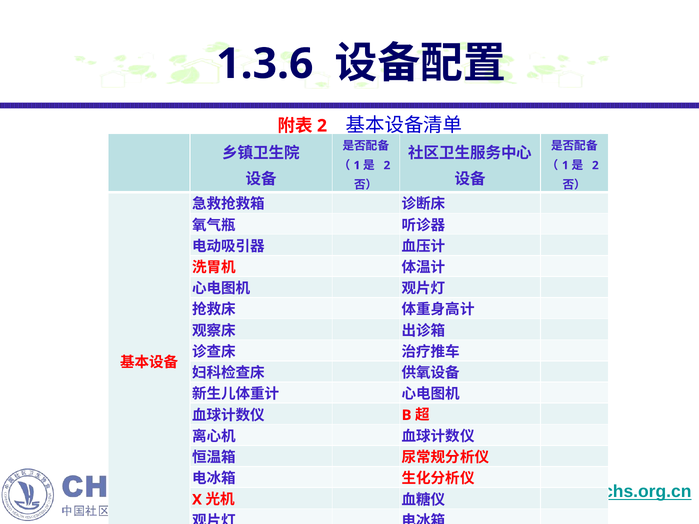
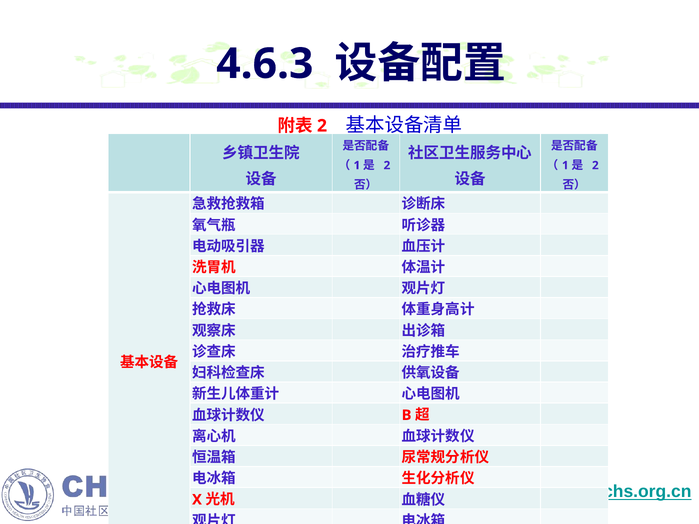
1.3.6: 1.3.6 -> 4.6.3
